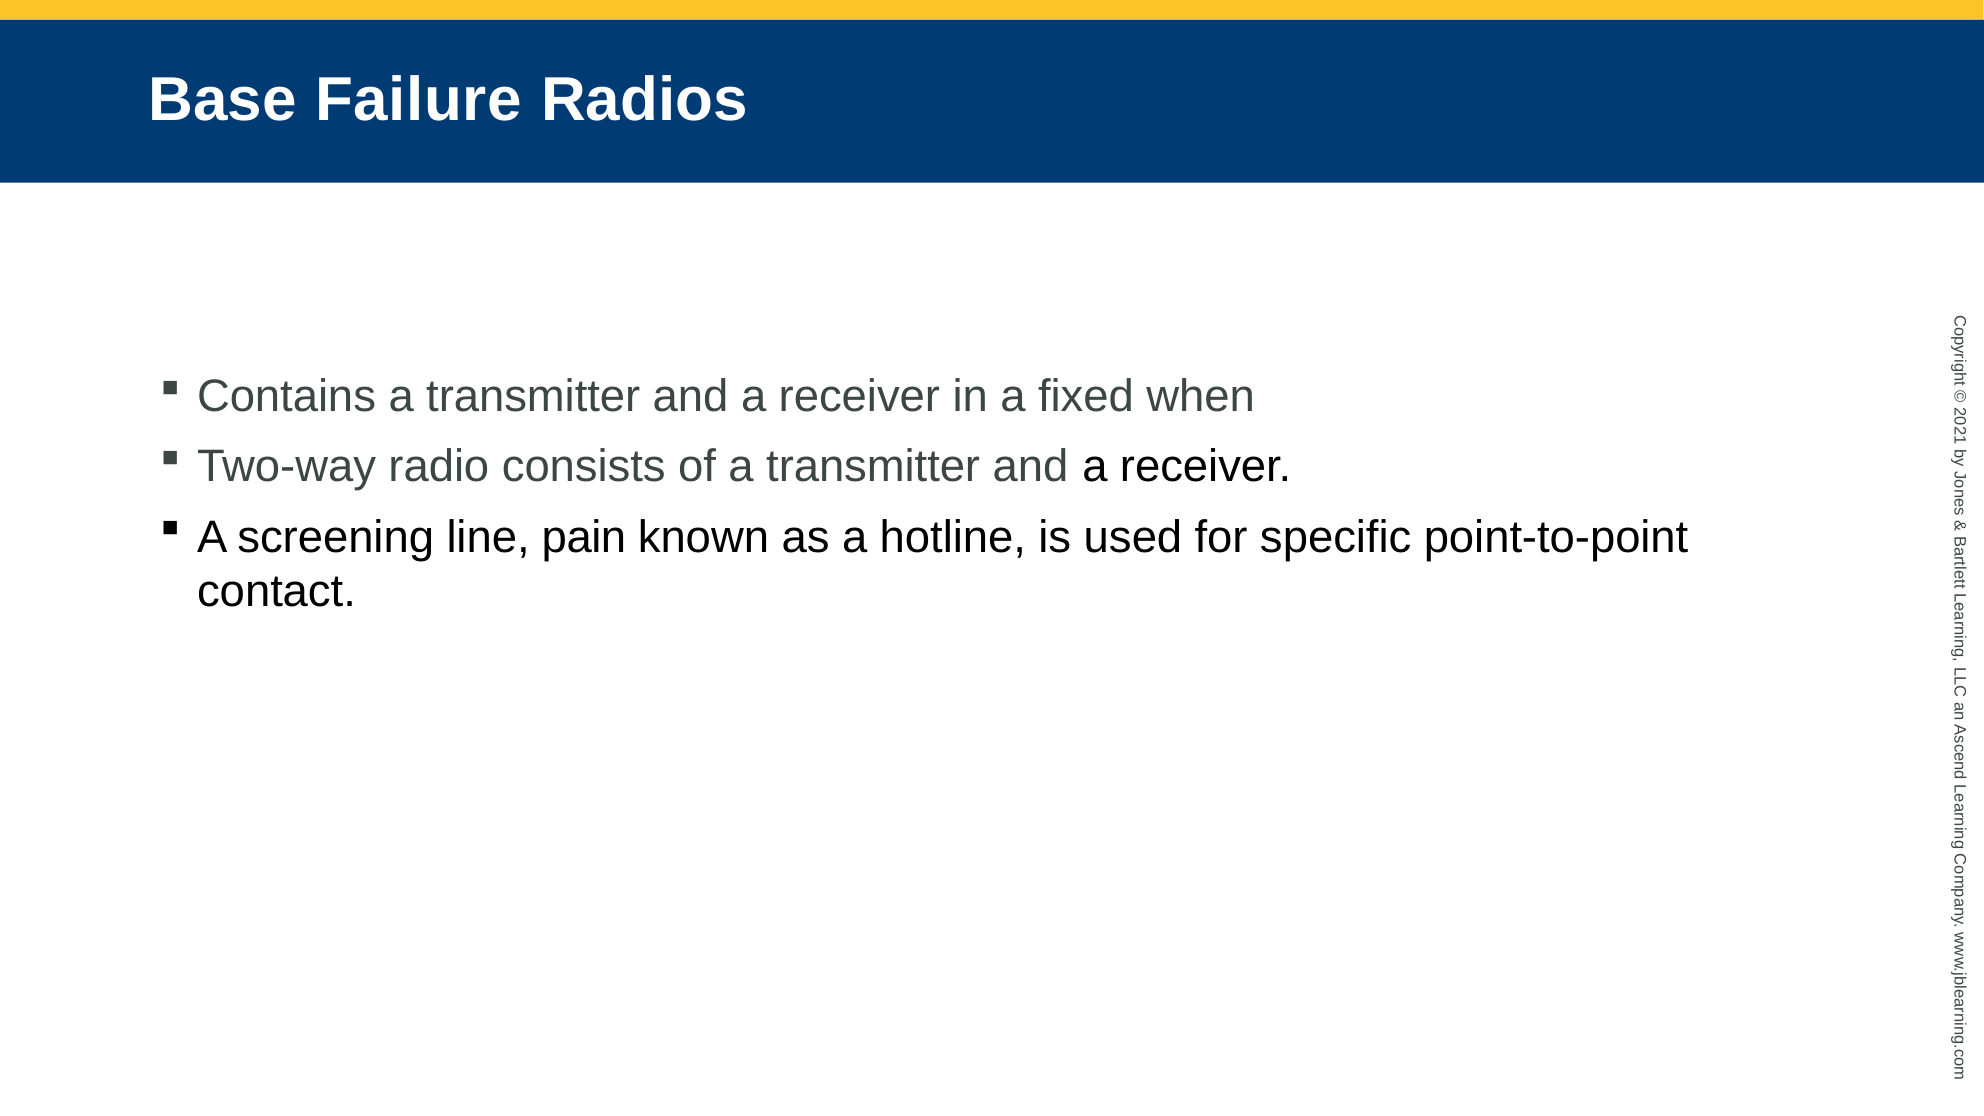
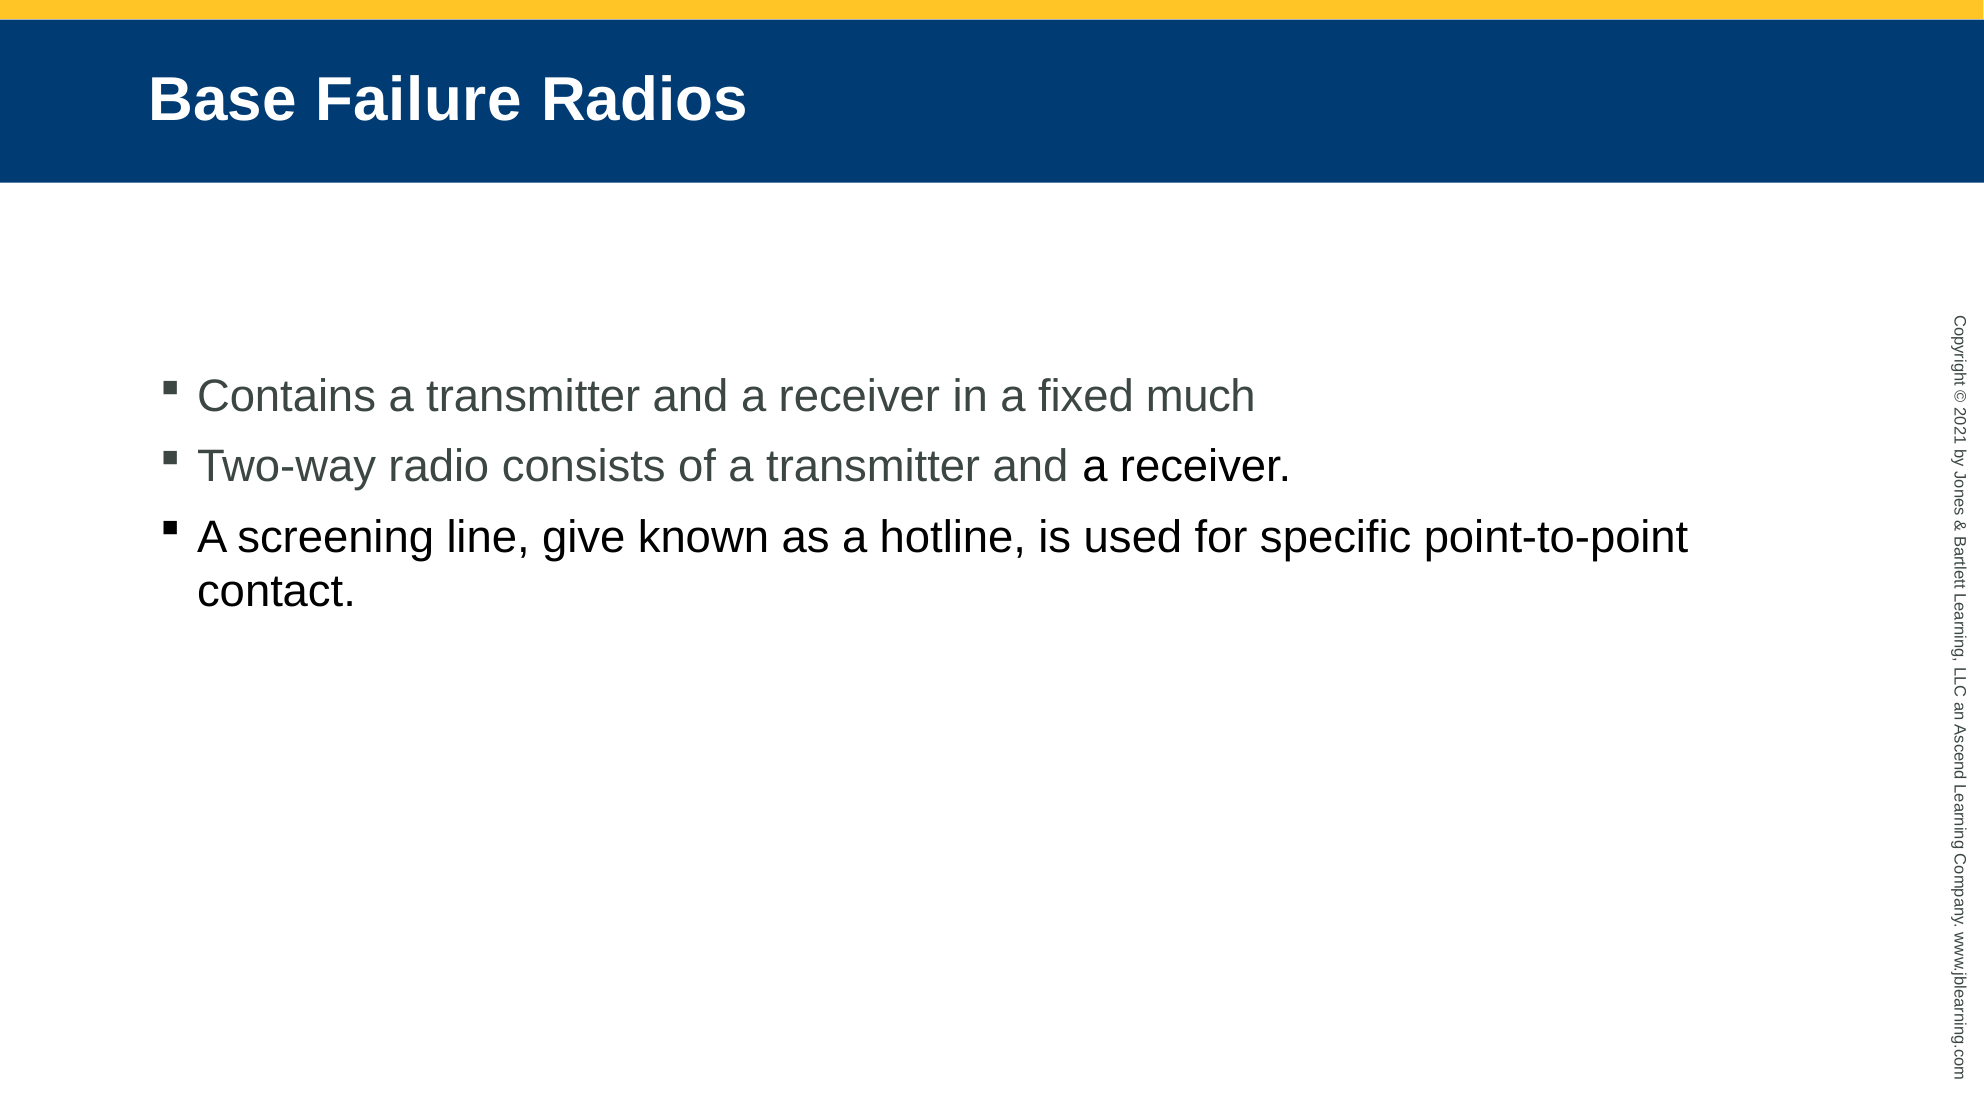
when: when -> much
pain: pain -> give
